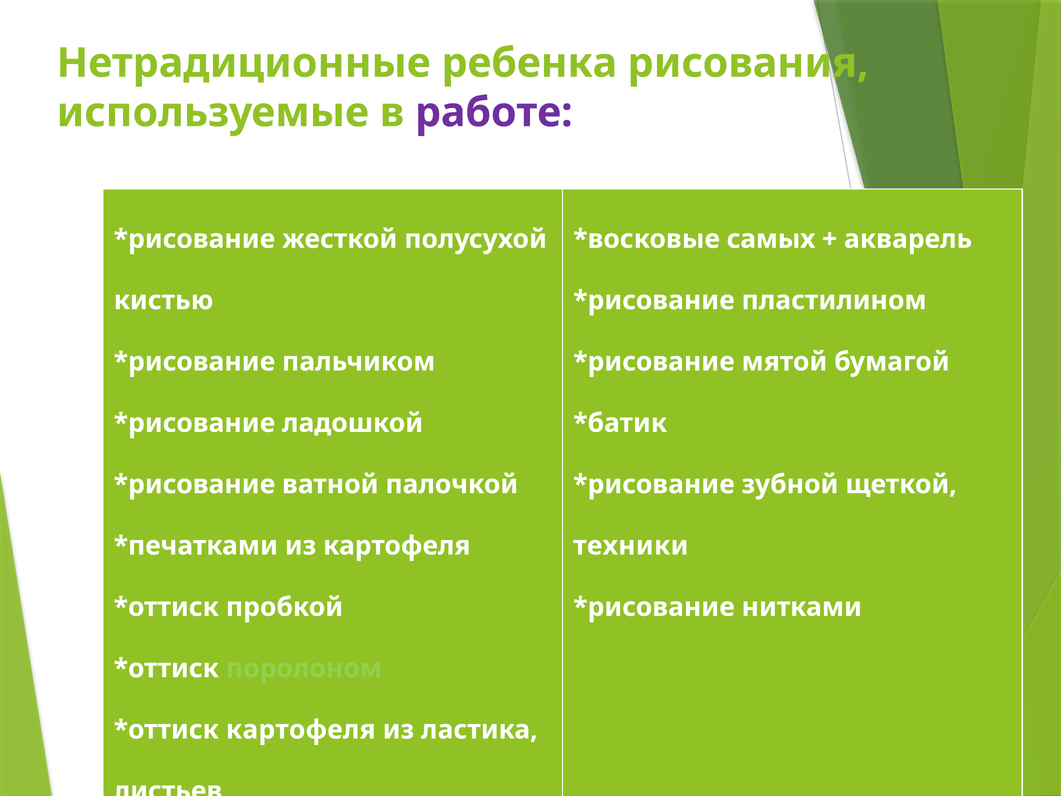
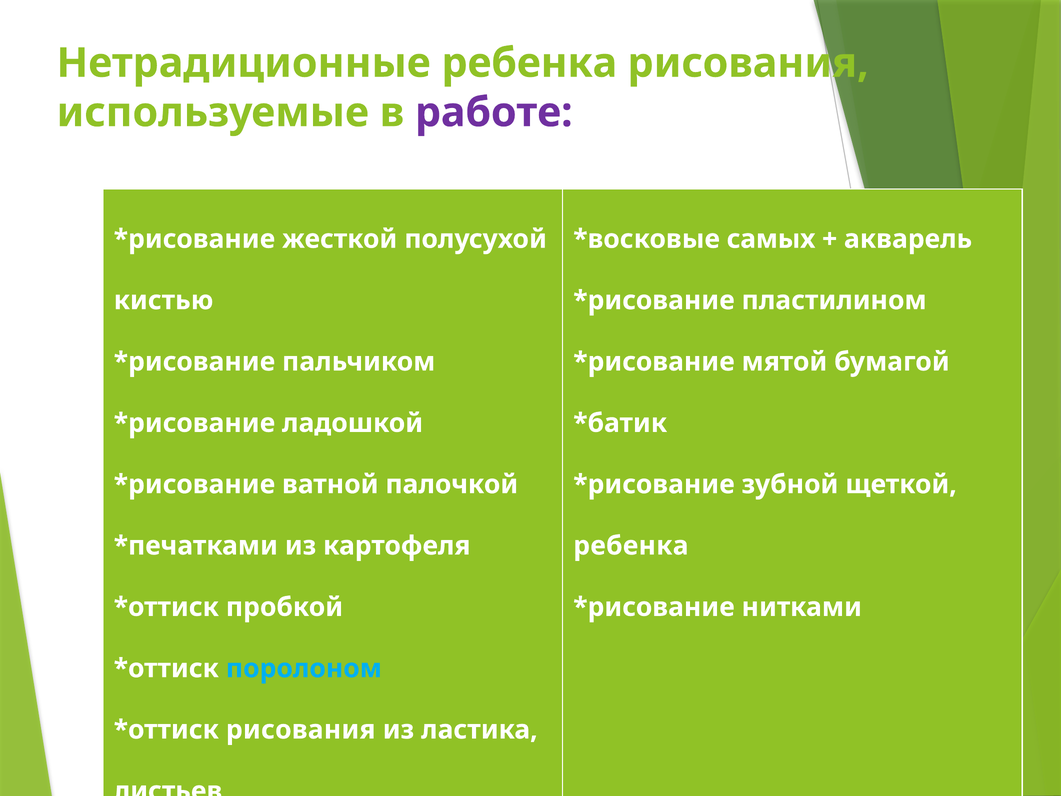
техники at (631, 546): техники -> ребенка
поролоном colour: light green -> light blue
картофеля at (301, 730): картофеля -> рисования
